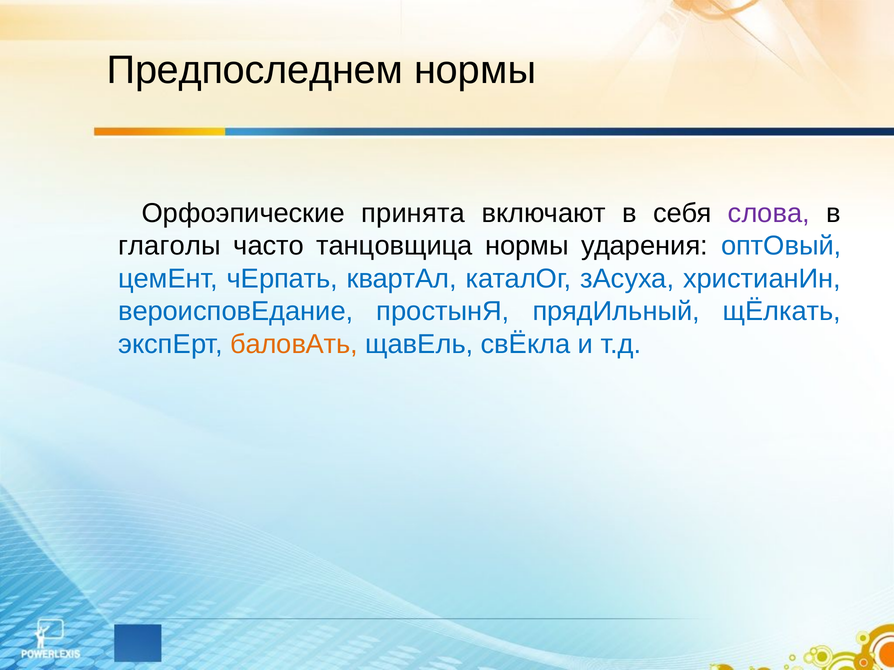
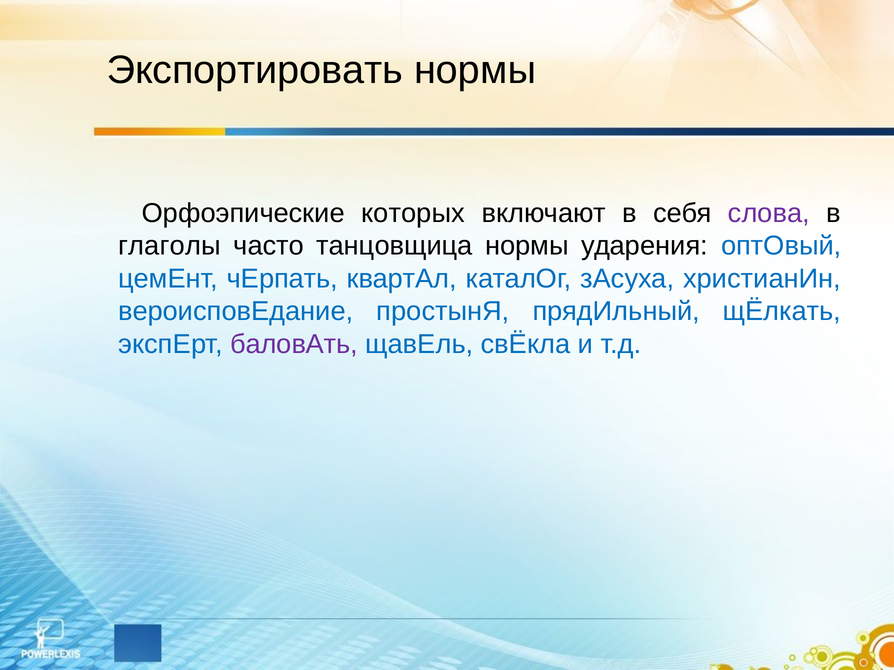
Предпоследнем: Предпоследнем -> Экспортировать
принята: принята -> которых
баловАть colour: orange -> purple
